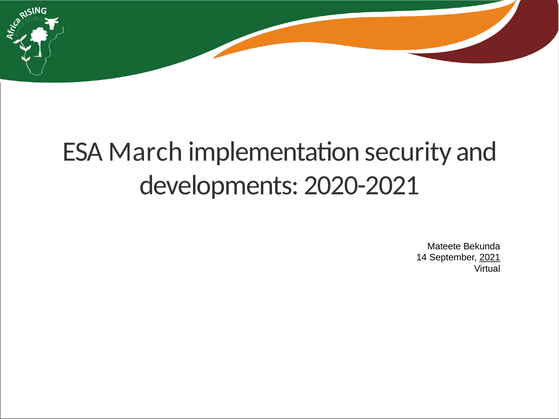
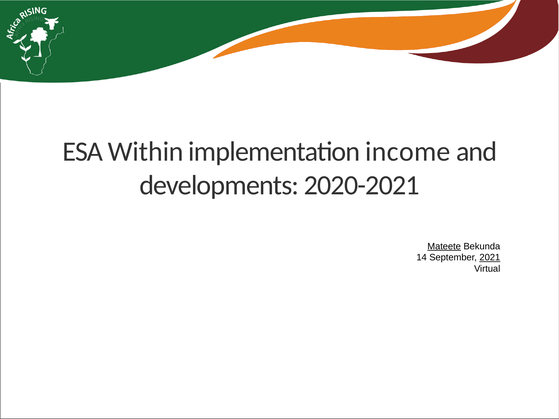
March: March -> Within
security: security -> income
Mateete underline: none -> present
